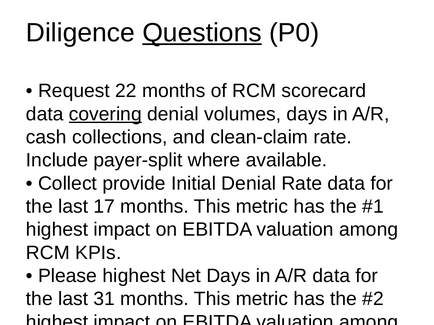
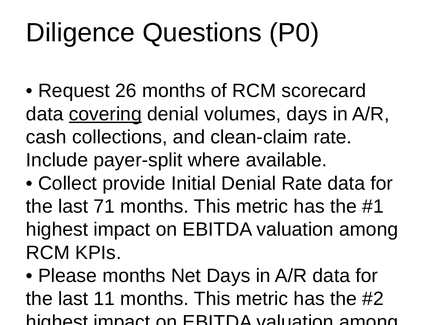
Questions underline: present -> none
22: 22 -> 26
17: 17 -> 71
Please highest: highest -> months
31: 31 -> 11
